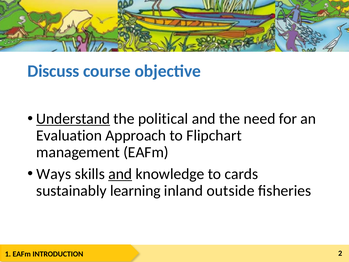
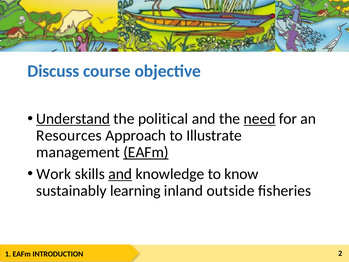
need underline: none -> present
Evaluation: Evaluation -> Resources
Flipchart: Flipchart -> Illustrate
EAFm at (146, 152) underline: none -> present
Ways: Ways -> Work
cards: cards -> know
